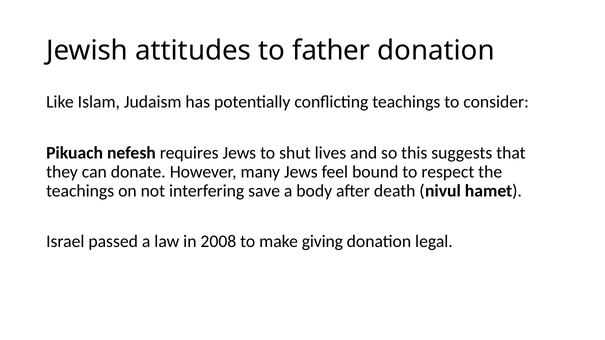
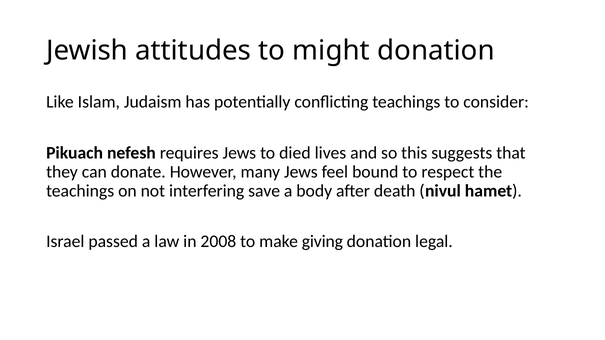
father: father -> might
shut: shut -> died
